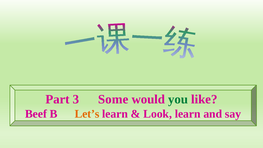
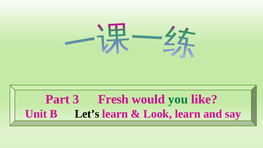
Some: Some -> Fresh
Beef: Beef -> Unit
Let’s colour: orange -> black
